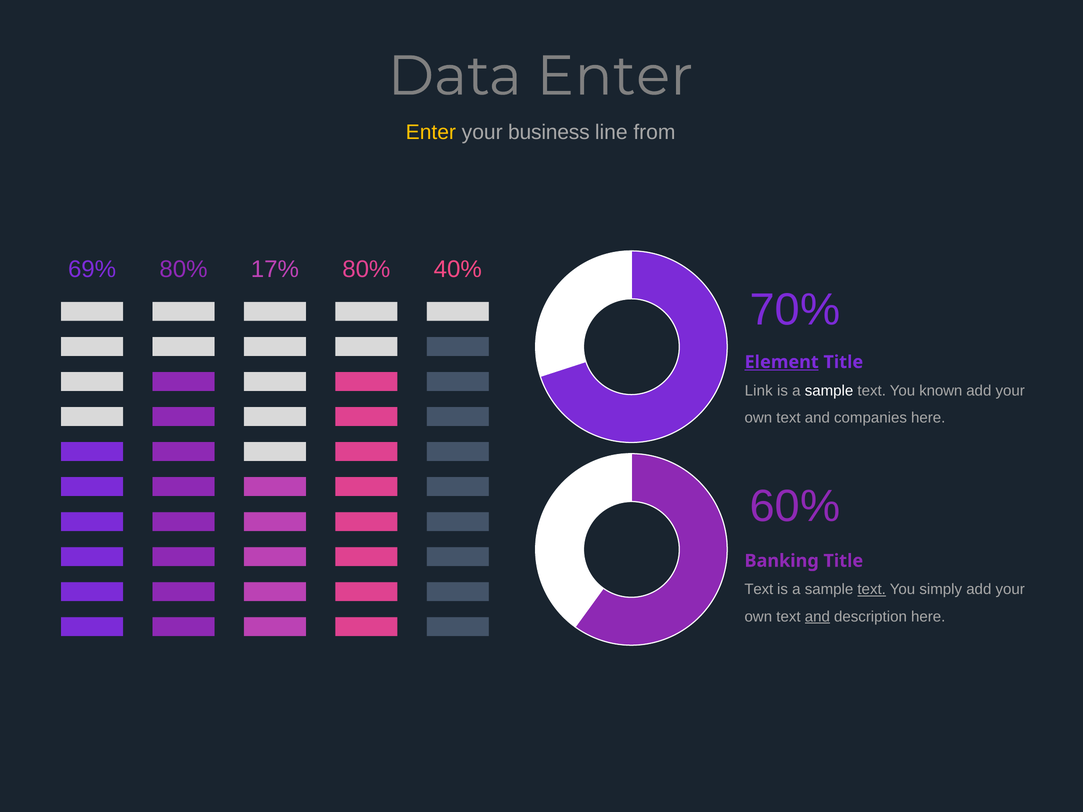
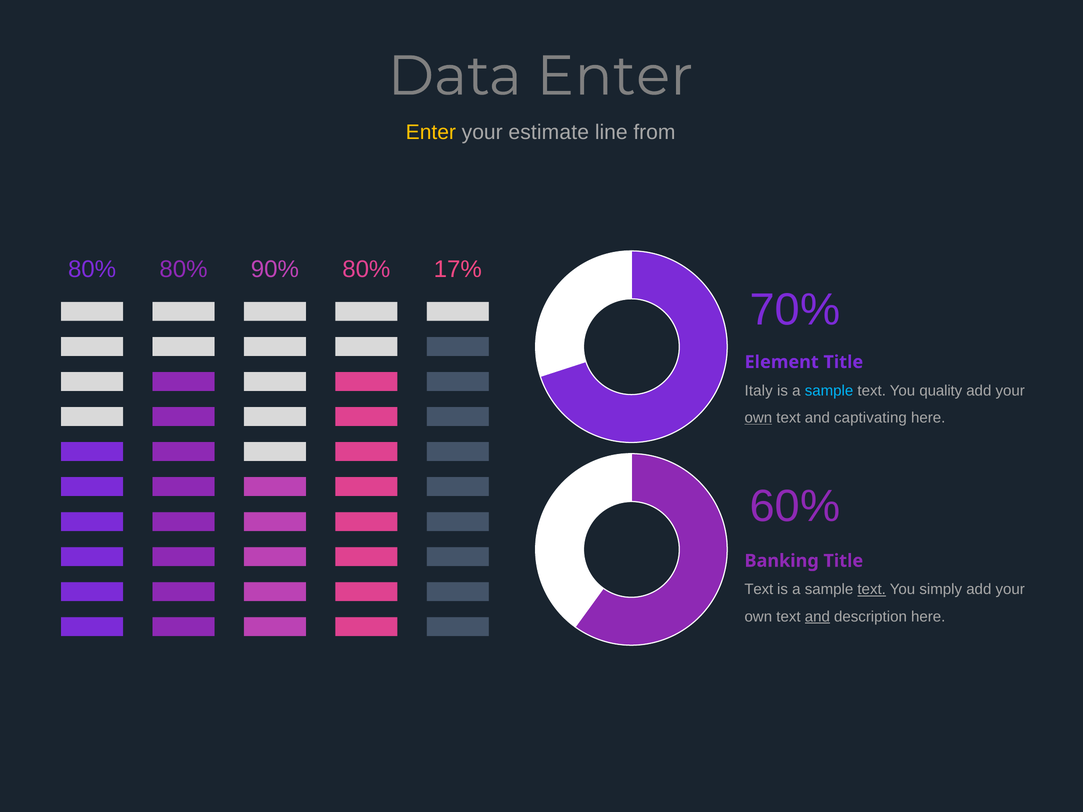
business: business -> estimate
69% at (92, 270): 69% -> 80%
17%: 17% -> 90%
40%: 40% -> 17%
Element underline: present -> none
Link: Link -> Italy
sample at (829, 391) colour: white -> light blue
known: known -> quality
own at (758, 418) underline: none -> present
companies: companies -> captivating
